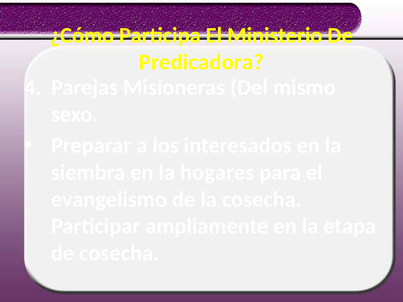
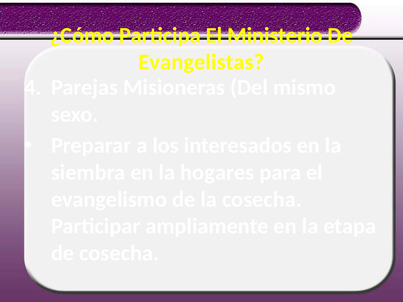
Predicadora: Predicadora -> Evangelistas
